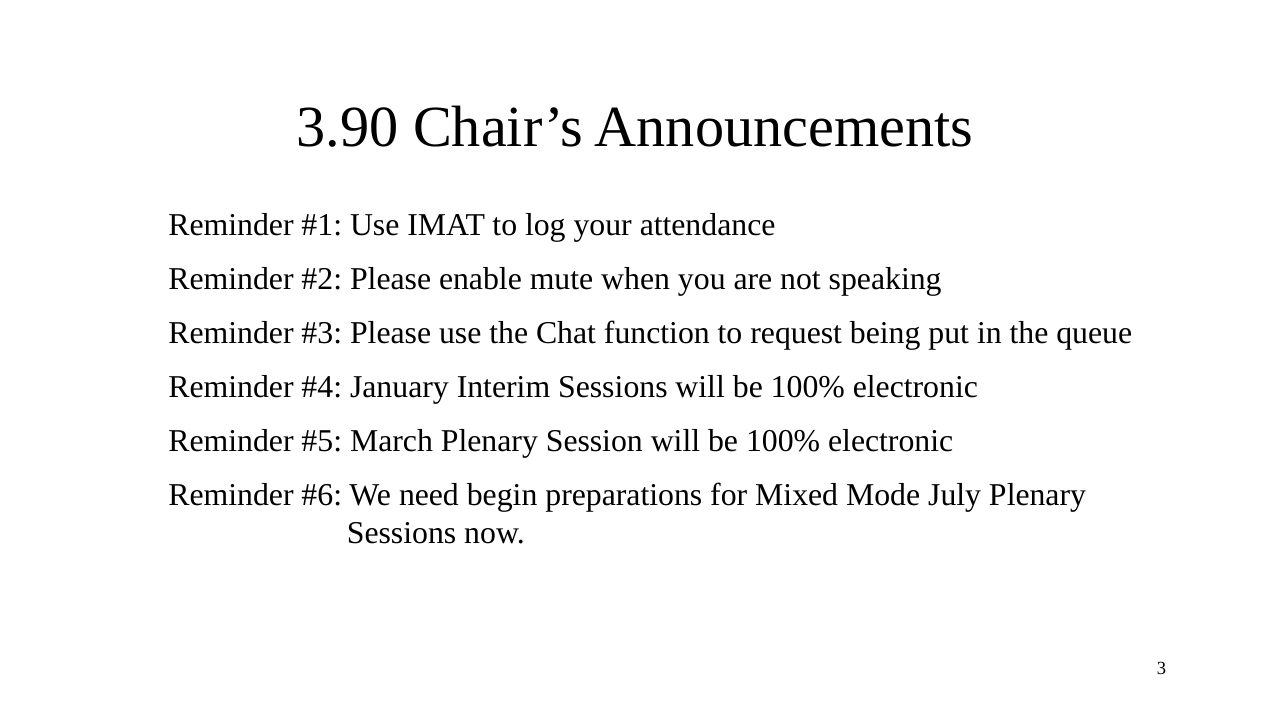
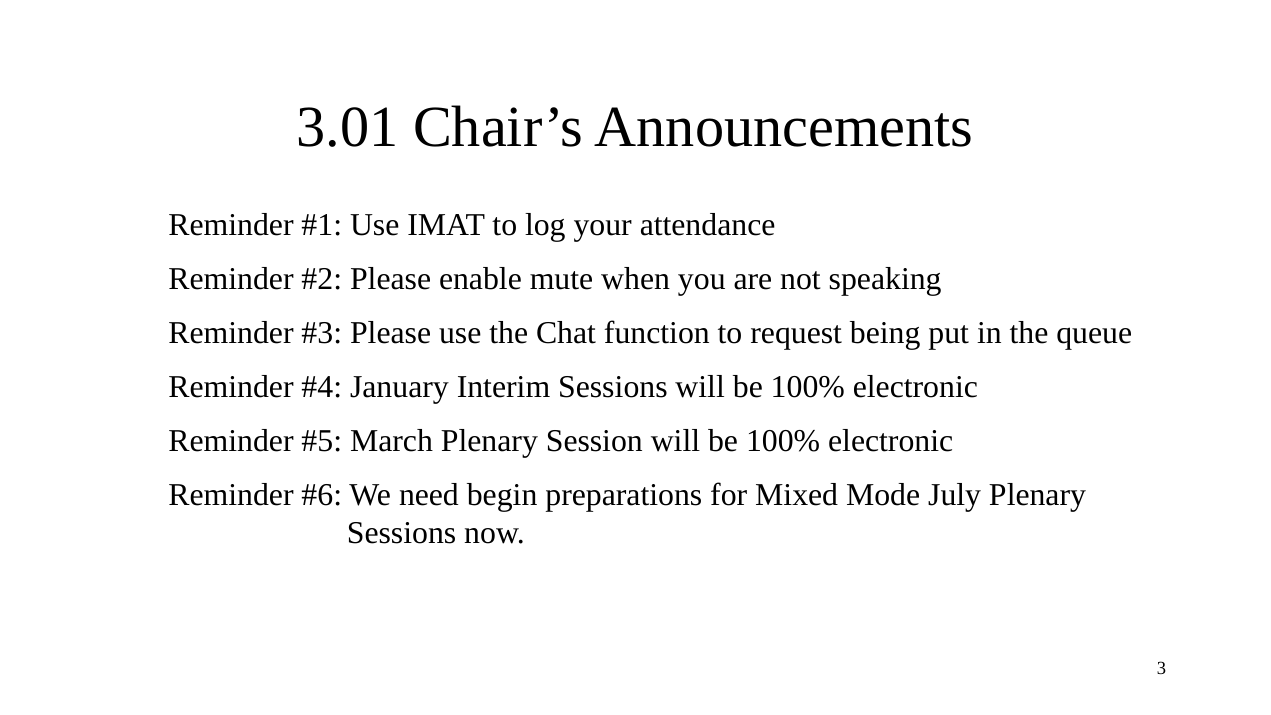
3.90: 3.90 -> 3.01
